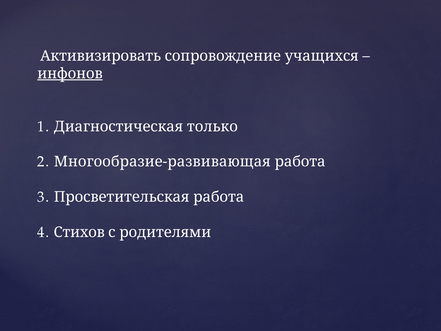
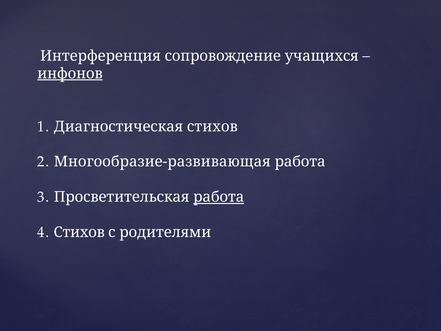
Активизировать: Активизировать -> Интерференция
Диагностическая только: только -> стихов
работа at (219, 197) underline: none -> present
